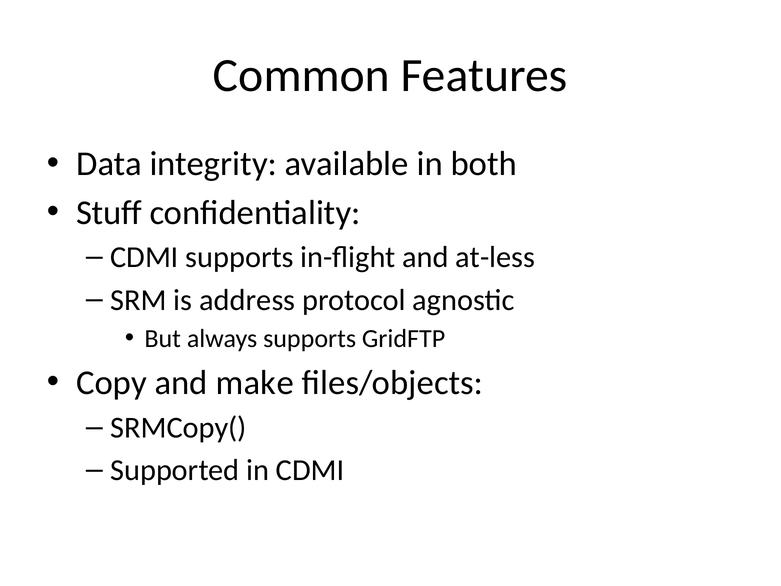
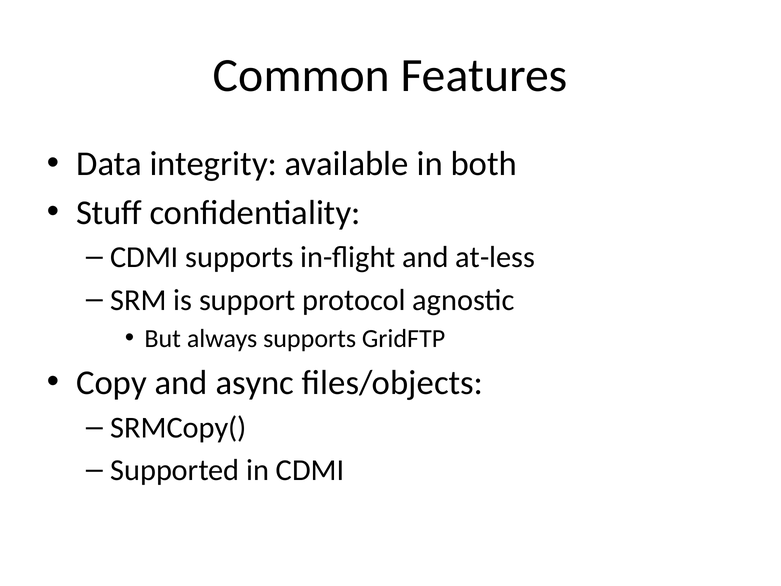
address: address -> support
make: make -> async
